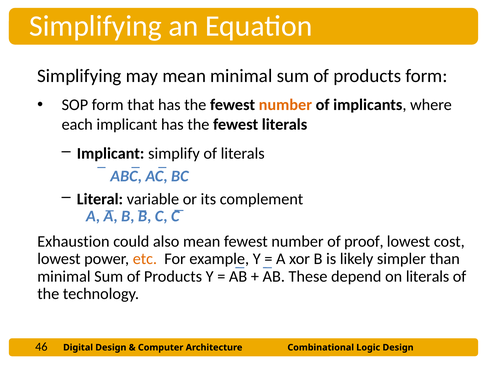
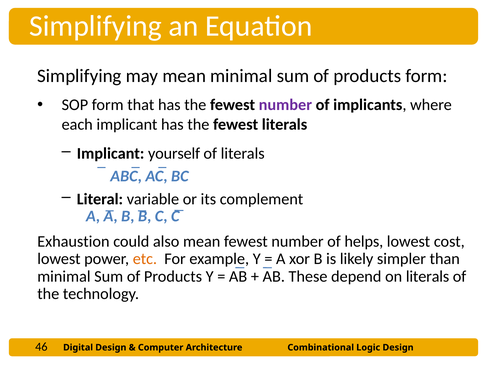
number at (285, 105) colour: orange -> purple
simplify: simplify -> yourself
proof: proof -> helps
